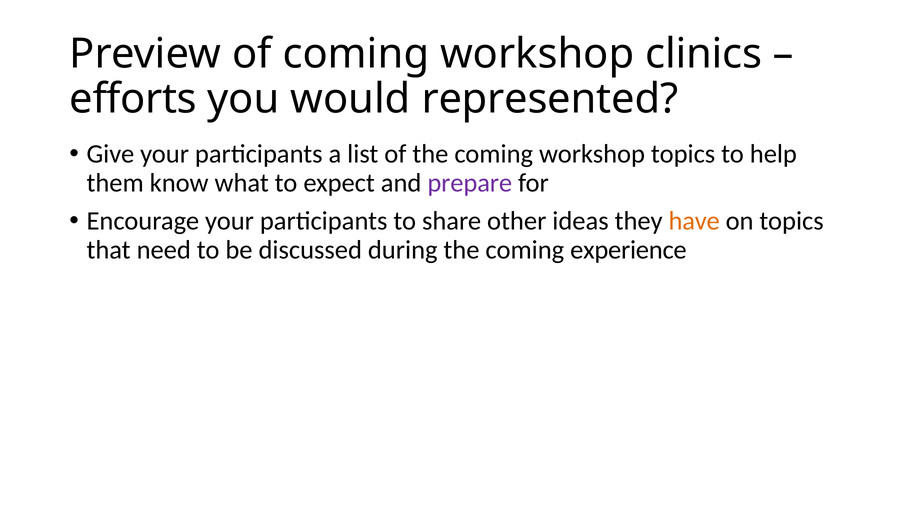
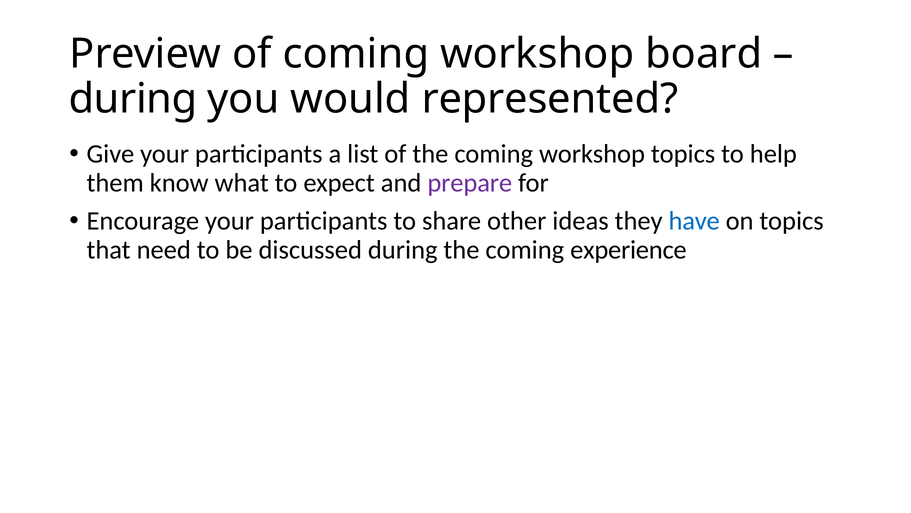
clinics: clinics -> board
efforts at (133, 99): efforts -> during
have colour: orange -> blue
